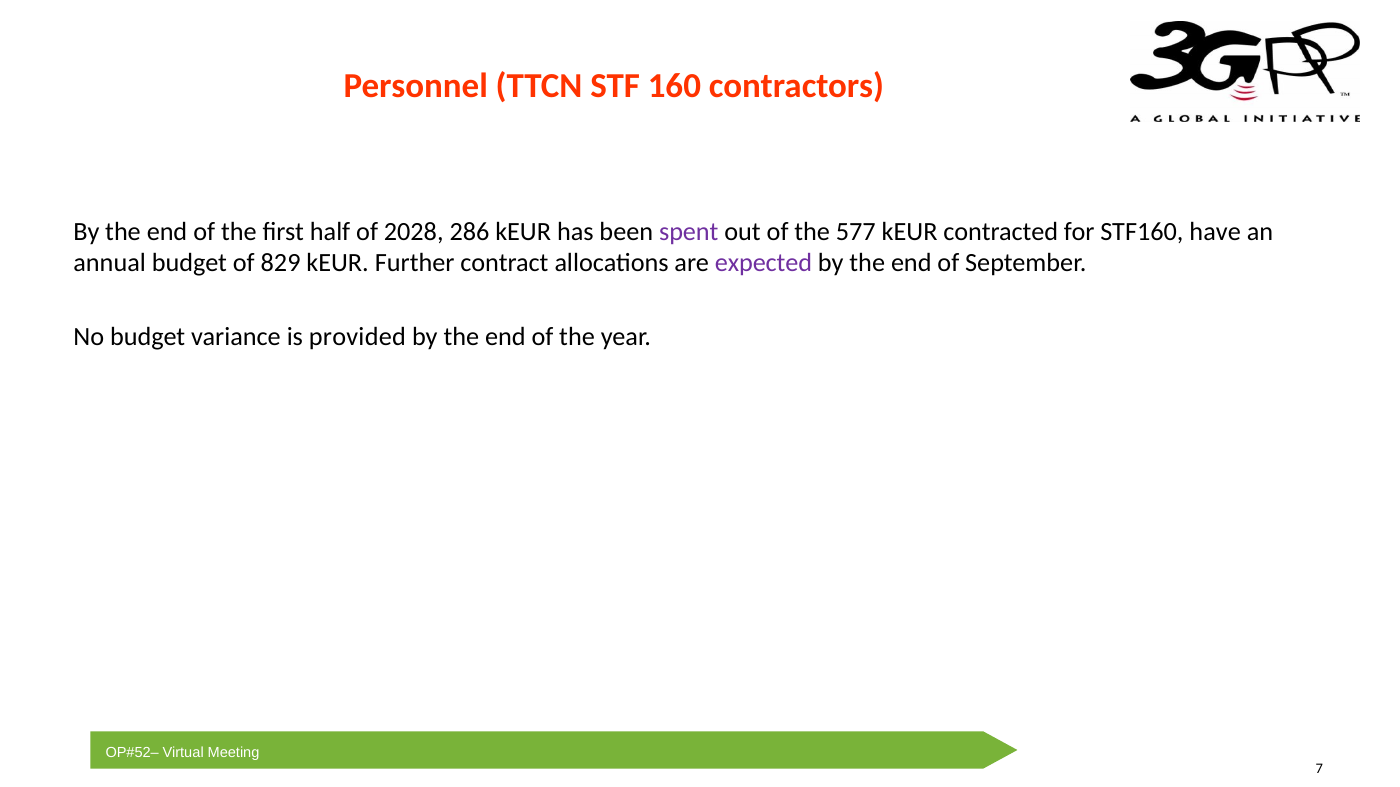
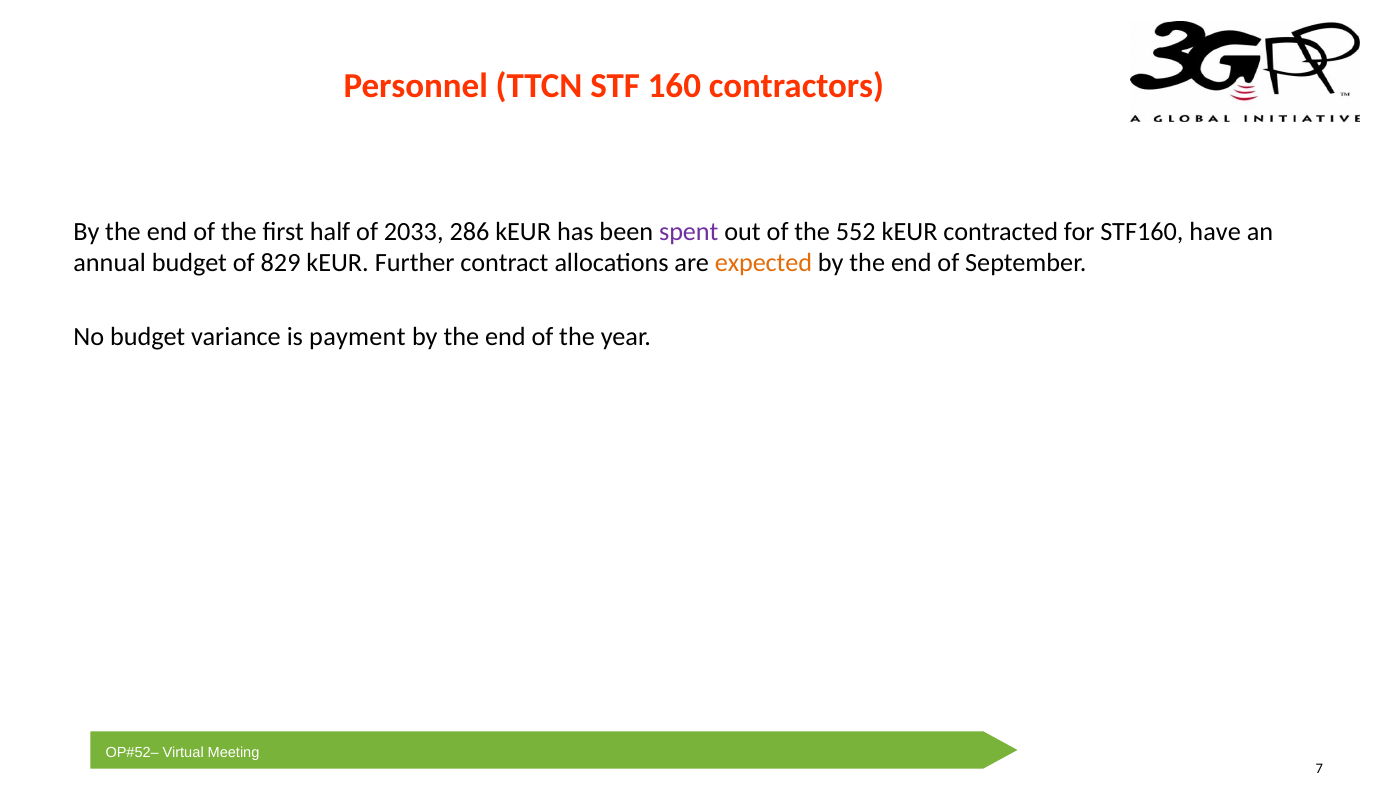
2028: 2028 -> 2033
577: 577 -> 552
expected colour: purple -> orange
provided: provided -> payment
